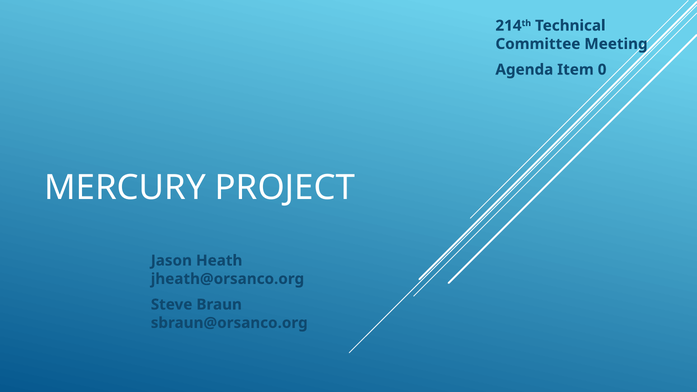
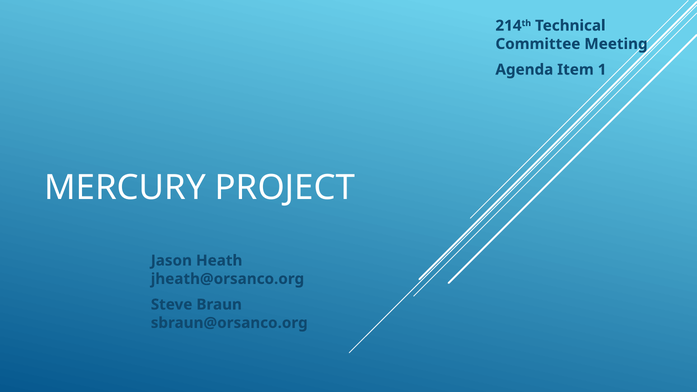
0: 0 -> 1
